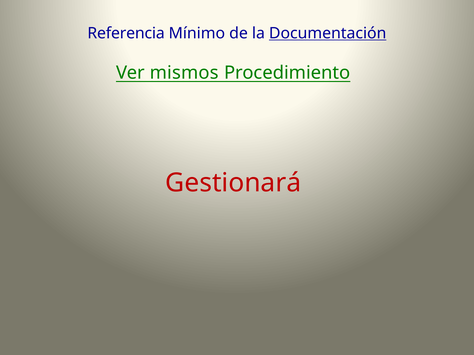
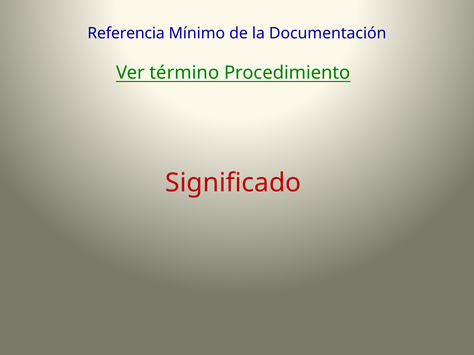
Documentación underline: present -> none
mismos: mismos -> término
Gestionará: Gestionará -> Significado
